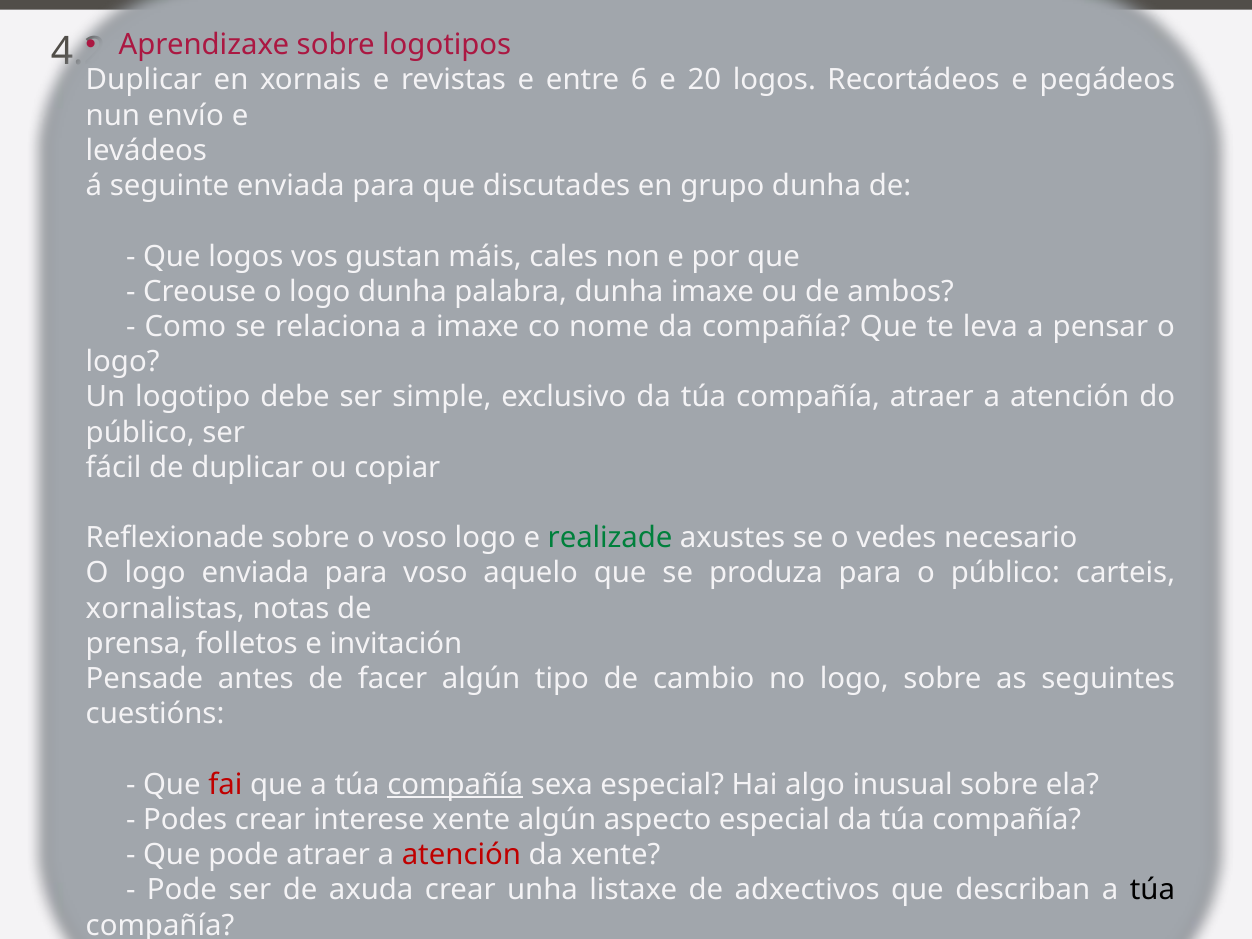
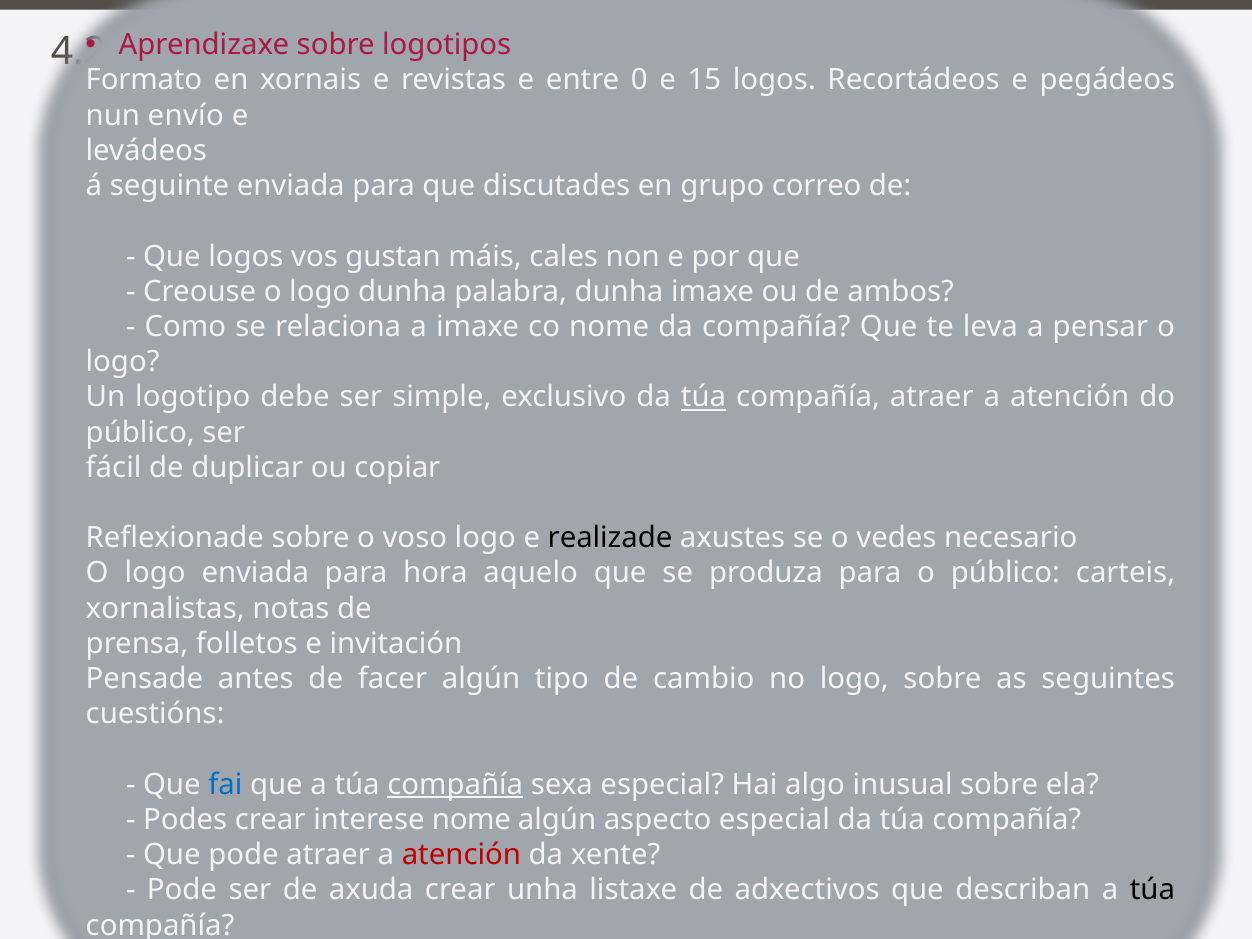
Duplicar at (144, 80): Duplicar -> Formato
6: 6 -> 0
20: 20 -> 15
grupo dunha: dunha -> correo
túa at (704, 397) underline: none -> present
realizade colour: green -> black
para voso: voso -> hora
fai colour: red -> blue
interese xente: xente -> nome
